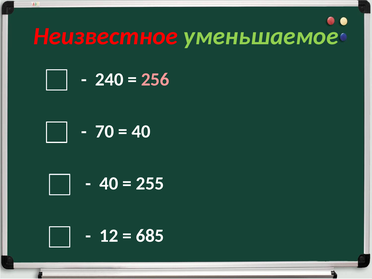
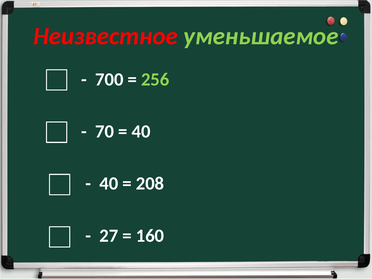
240: 240 -> 700
256 colour: pink -> light green
255: 255 -> 208
12: 12 -> 27
685: 685 -> 160
